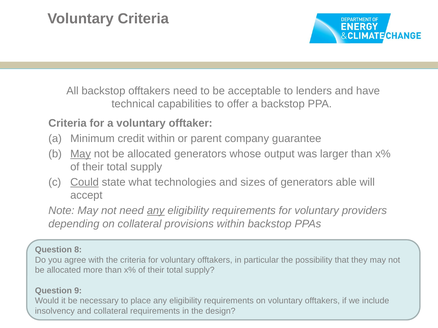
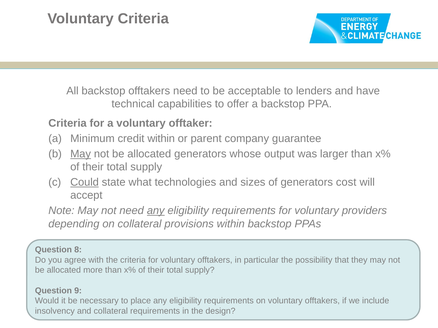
able: able -> cost
